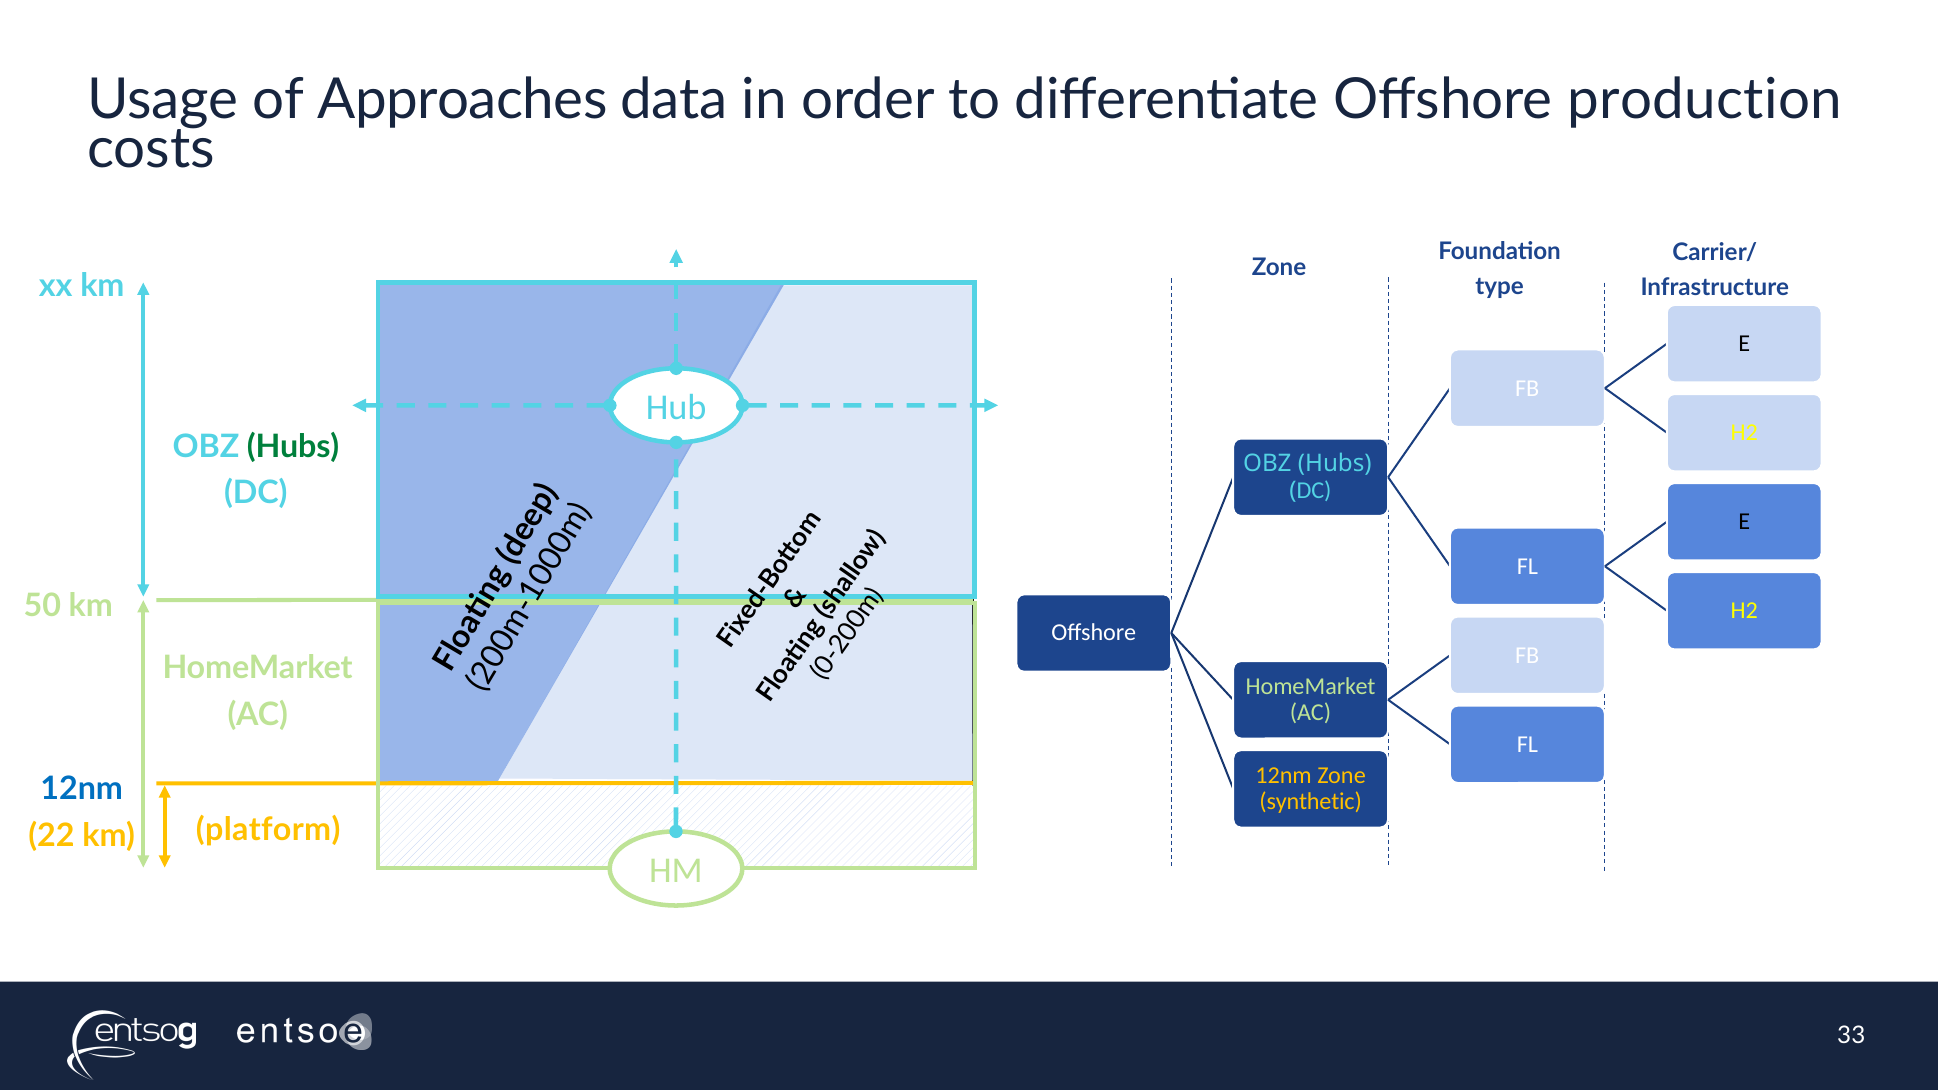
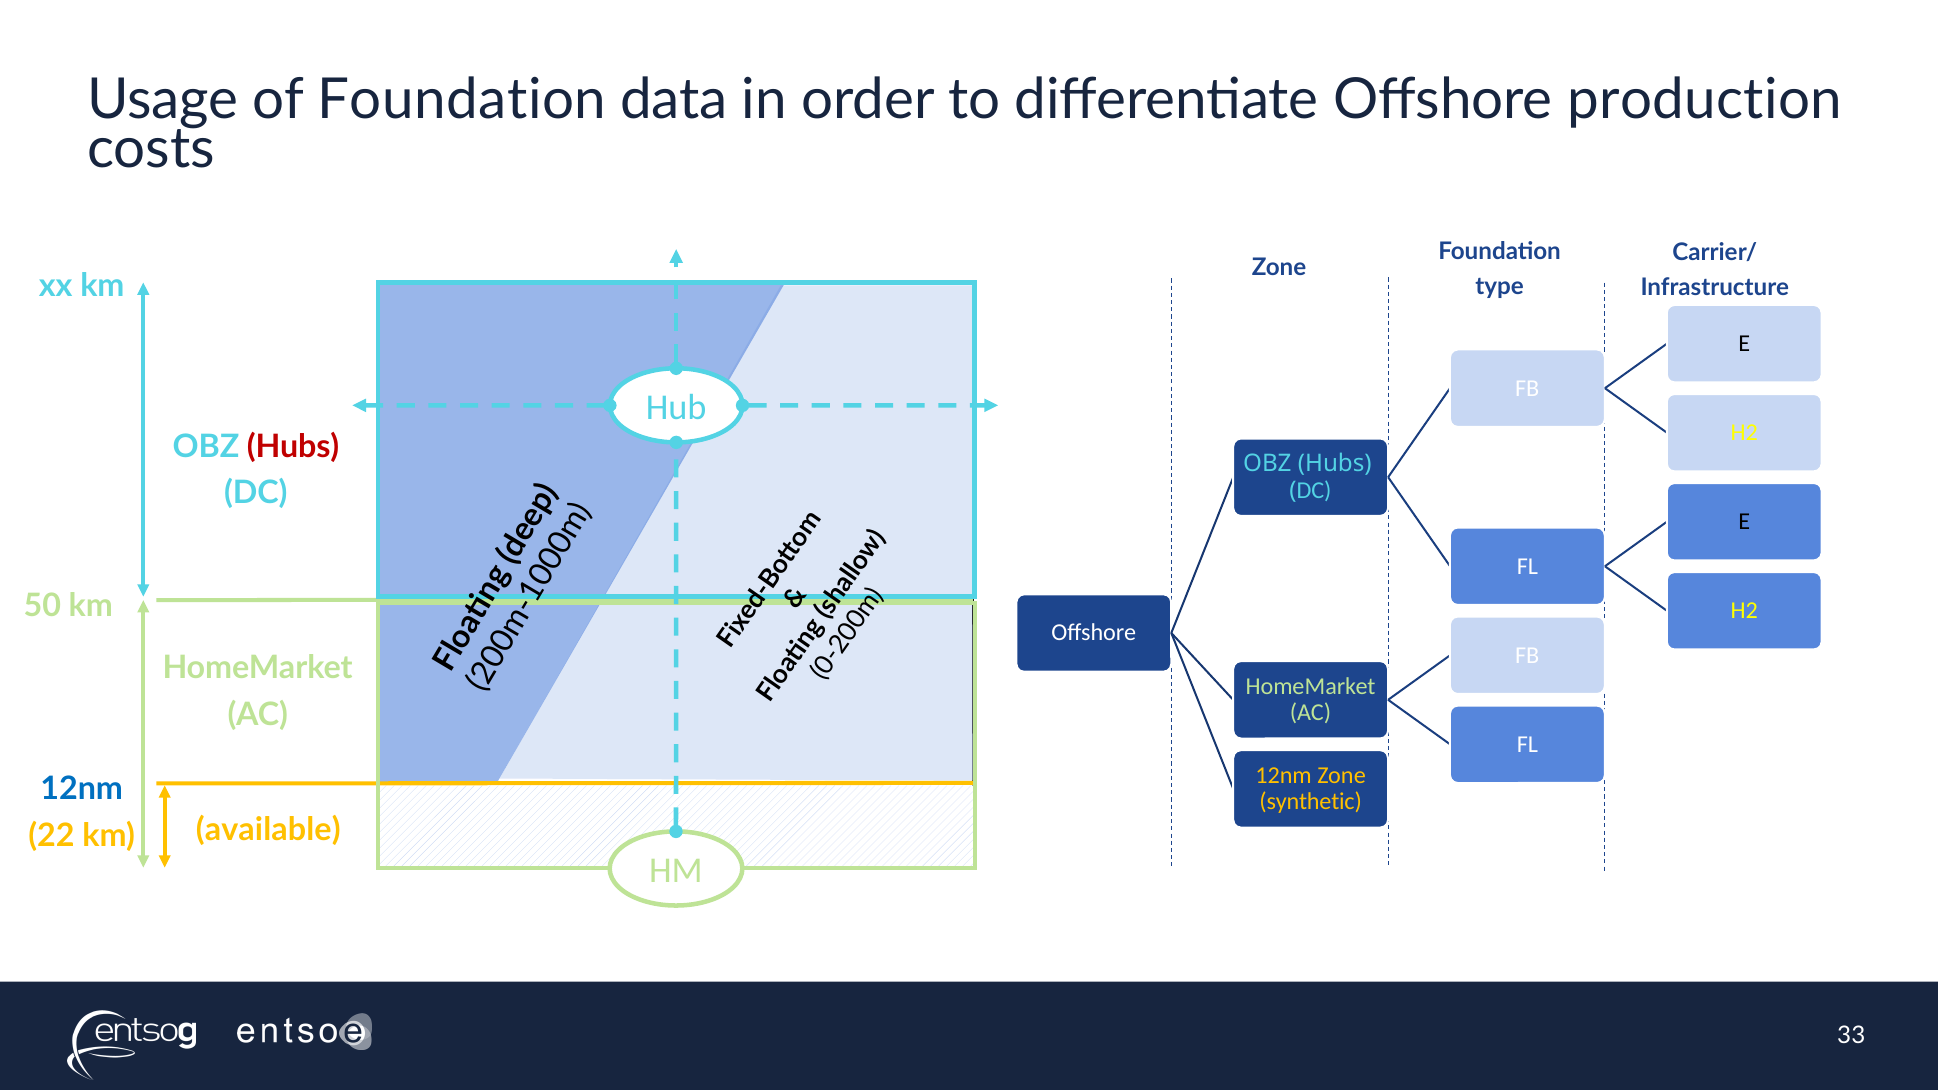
of Approaches: Approaches -> Foundation
Hubs at (293, 447) colour: green -> red
platform: platform -> available
